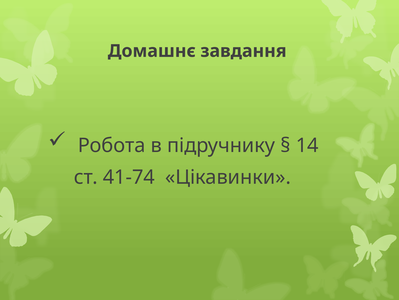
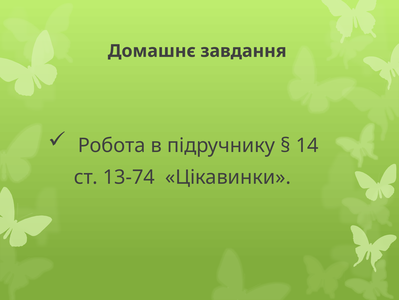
41-74: 41-74 -> 13-74
